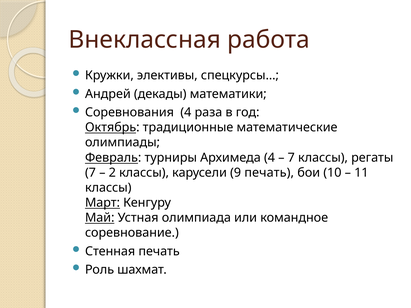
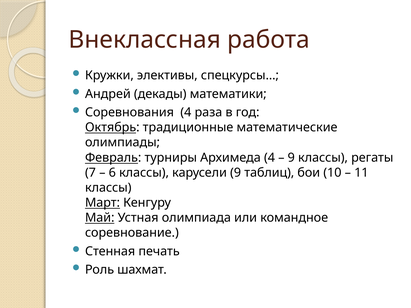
7 at (291, 158): 7 -> 9
2: 2 -> 6
9 печать: печать -> таблиц
